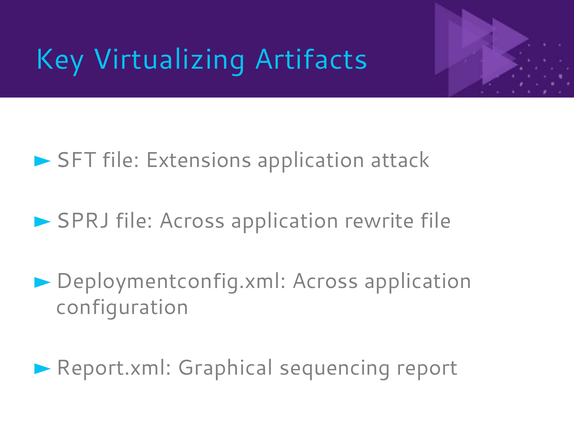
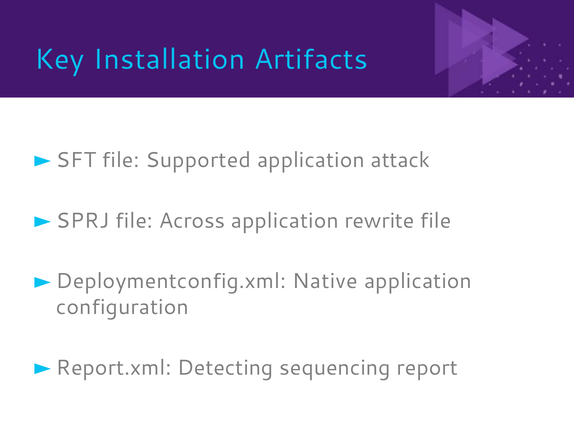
Virtualizing: Virtualizing -> Installation
Extensions: Extensions -> Supported
Across at (325, 282): Across -> Native
Graphical: Graphical -> Detecting
